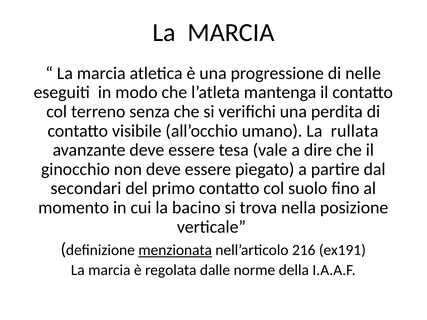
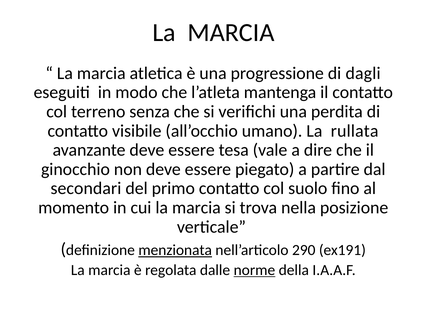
nelle: nelle -> dagli
cui la bacino: bacino -> marcia
216: 216 -> 290
norme underline: none -> present
